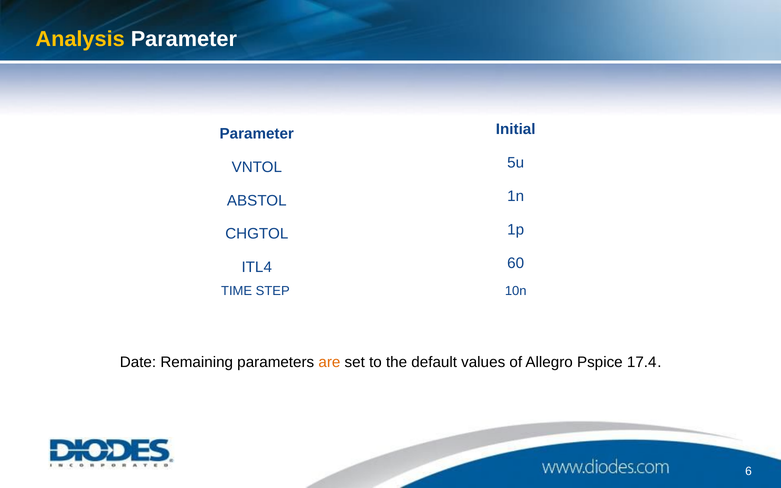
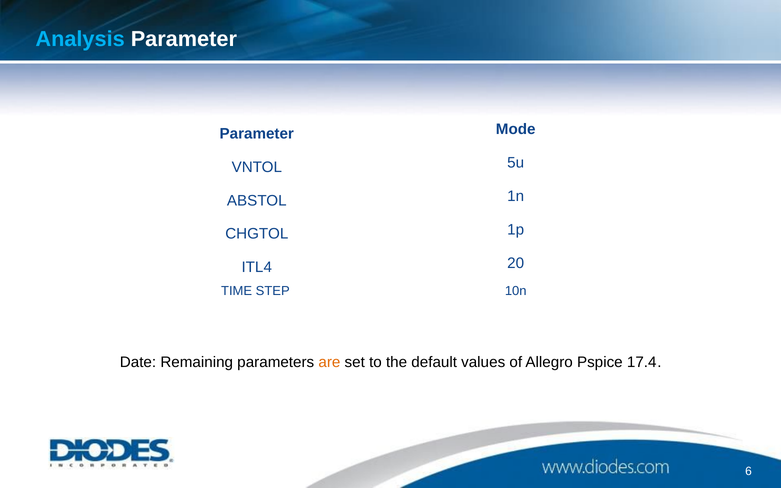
Analysis colour: yellow -> light blue
Initial: Initial -> Mode
60: 60 -> 20
